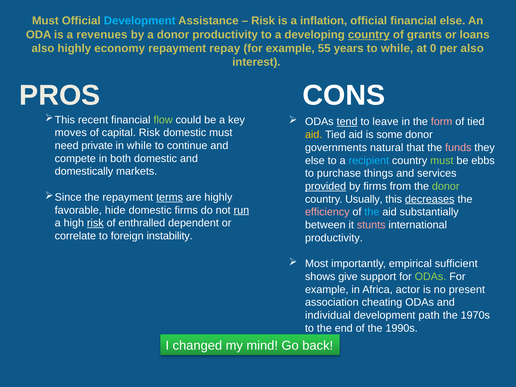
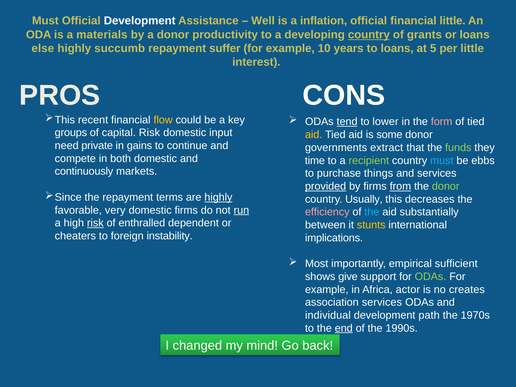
Development at (140, 21) colour: light blue -> white
Risk at (263, 21): Risk -> Well
financial else: else -> little
revenues: revenues -> materials
also at (43, 48): also -> else
economy: economy -> succumb
repay: repay -> suffer
55: 55 -> 10
to while: while -> loans
0: 0 -> 5
per also: also -> little
flow colour: light green -> yellow
leave: leave -> lower
moves: moves -> groups
domestic must: must -> input
in while: while -> gains
natural: natural -> extract
funds colour: pink -> light green
else at (315, 160): else -> time
recipient colour: light blue -> light green
must at (442, 160) colour: light green -> light blue
domestically: domestically -> continuously
from underline: none -> present
terms underline: present -> none
highly at (218, 197) underline: none -> present
decreases underline: present -> none
hide: hide -> very
stunts colour: pink -> yellow
correlate: correlate -> cheaters
productivity at (334, 238): productivity -> implications
present: present -> creates
association cheating: cheating -> services
end underline: none -> present
